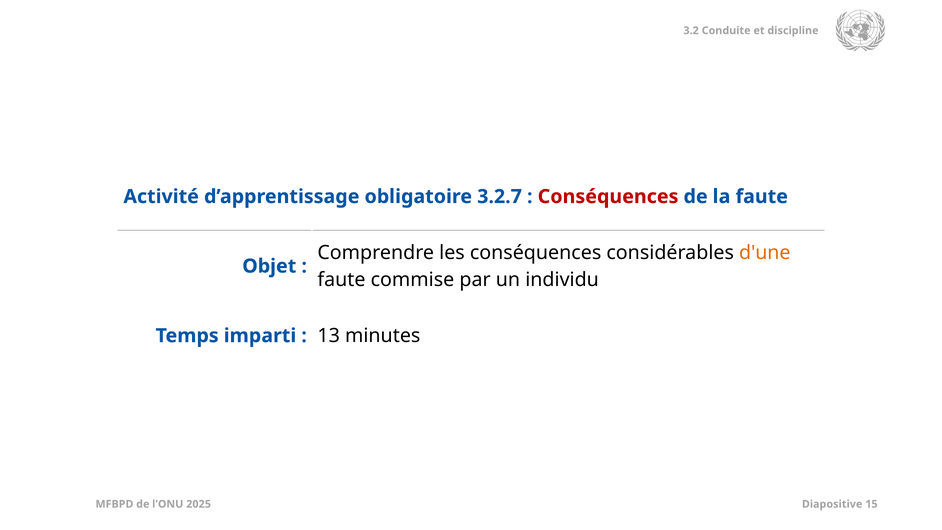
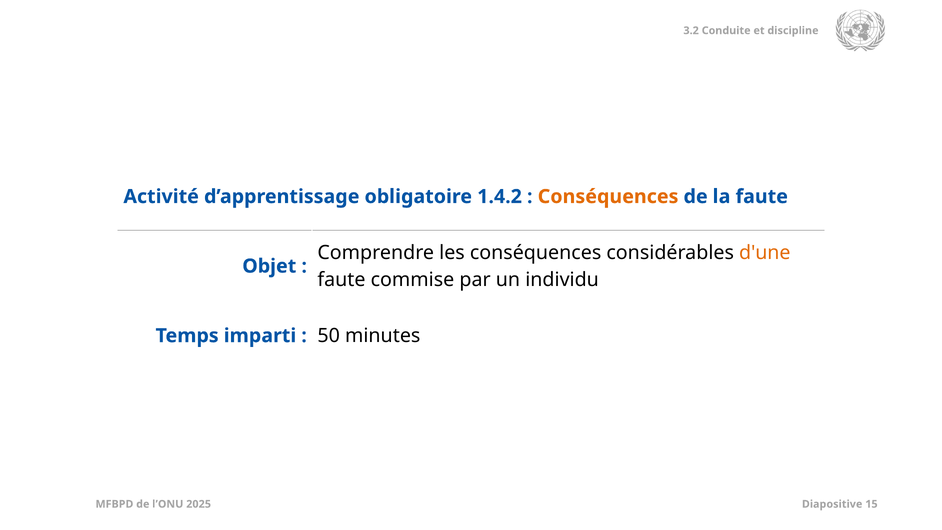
3.2.7: 3.2.7 -> 1.4.2
Conséquences at (608, 197) colour: red -> orange
13: 13 -> 50
